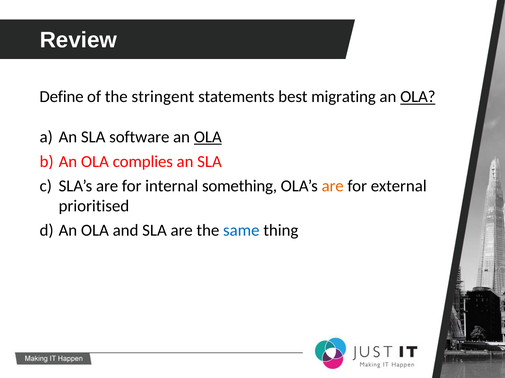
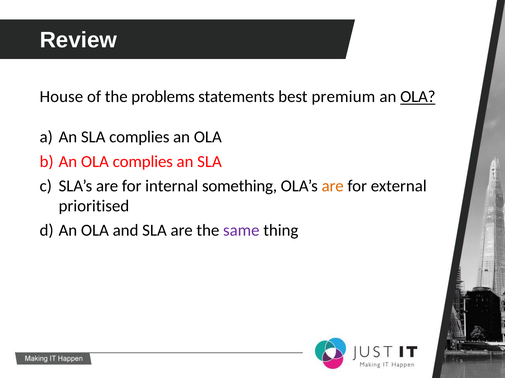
Define: Define -> House
stringent: stringent -> problems
migrating: migrating -> premium
SLA software: software -> complies
OLA at (208, 137) underline: present -> none
same colour: blue -> purple
